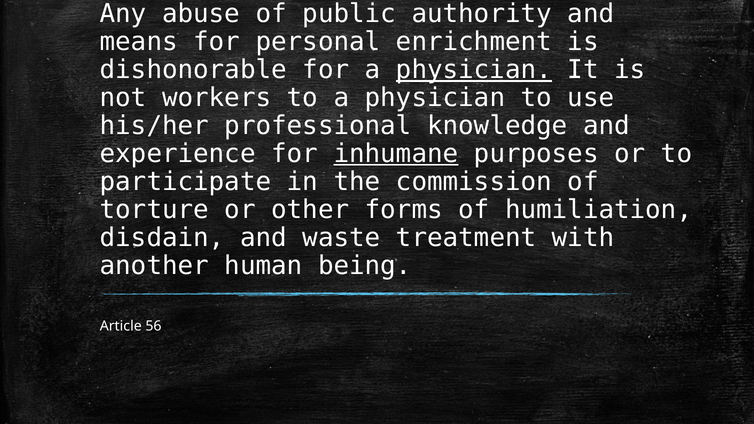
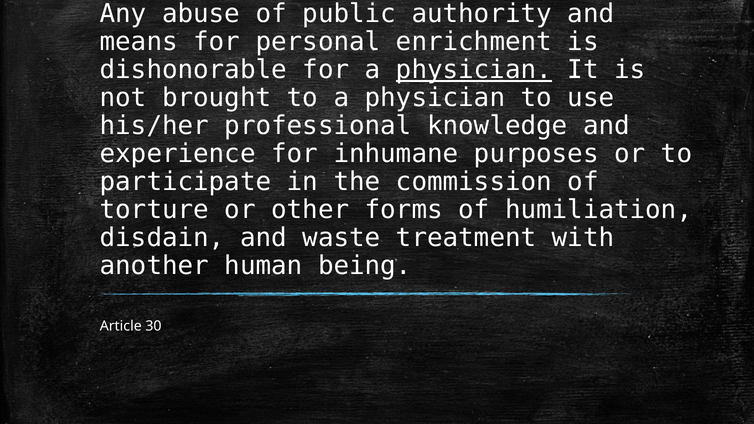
workers: workers -> brought
inhumane underline: present -> none
56: 56 -> 30
